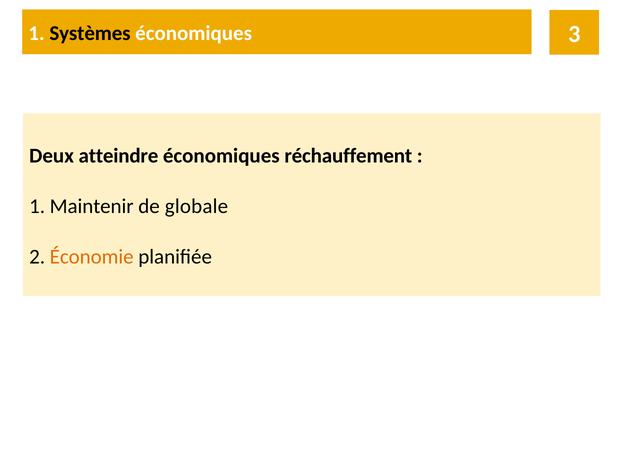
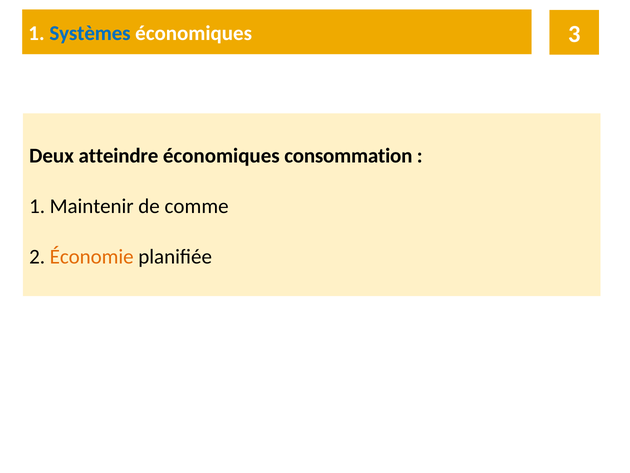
Systèmes colour: black -> blue
réchauffement: réchauffement -> consommation
globale: globale -> comme
